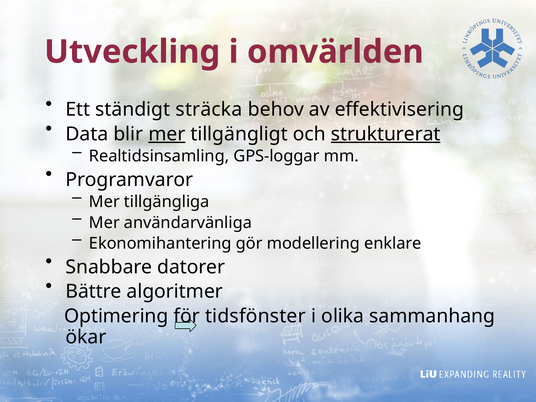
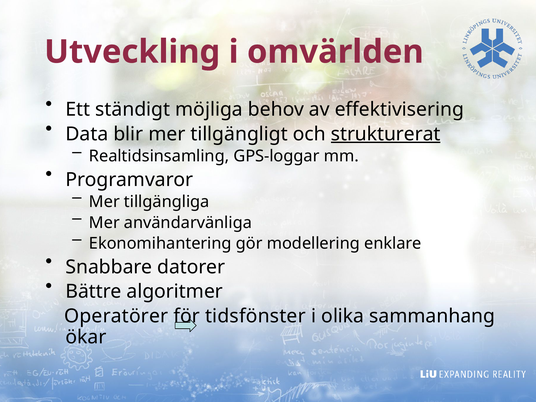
sträcka: sträcka -> möjliga
mer at (167, 134) underline: present -> none
Optimering: Optimering -> Operatörer
